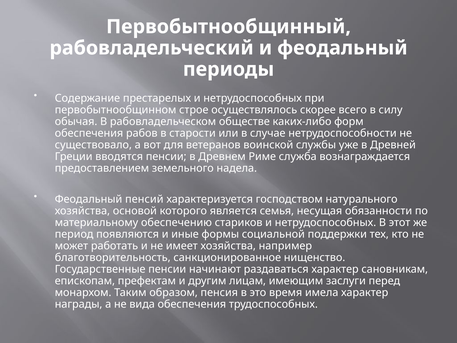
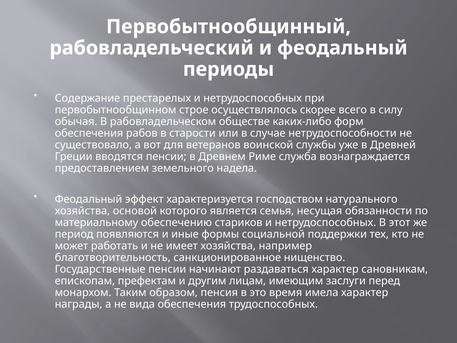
пенсий: пенсий -> эффект
